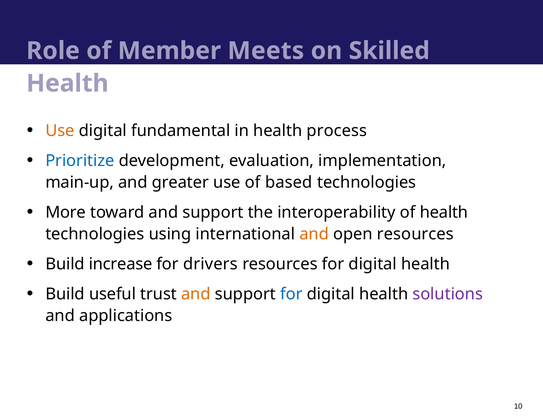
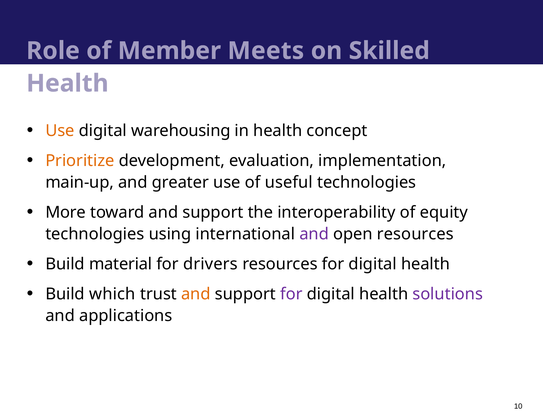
fundamental: fundamental -> warehousing
process: process -> concept
Prioritize colour: blue -> orange
based: based -> useful
of health: health -> equity
and at (314, 234) colour: orange -> purple
increase: increase -> material
useful: useful -> which
for at (291, 294) colour: blue -> purple
